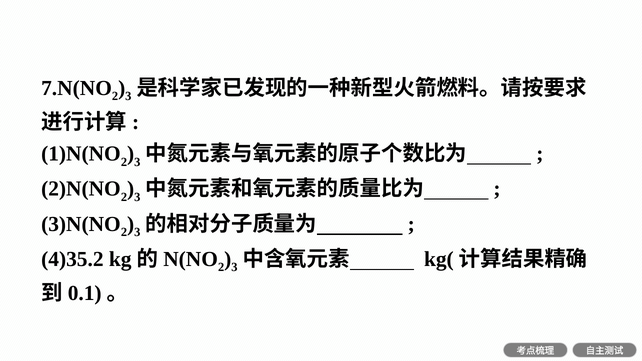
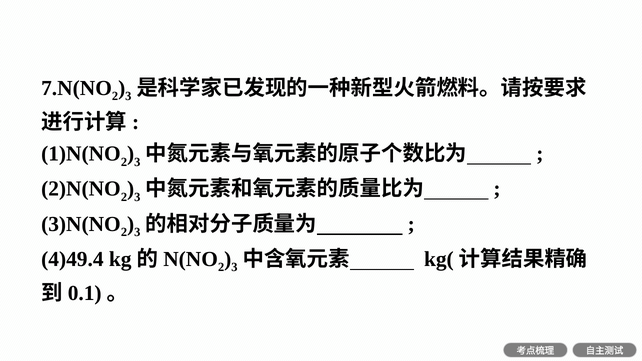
4)35.2: 4)35.2 -> 4)49.4
